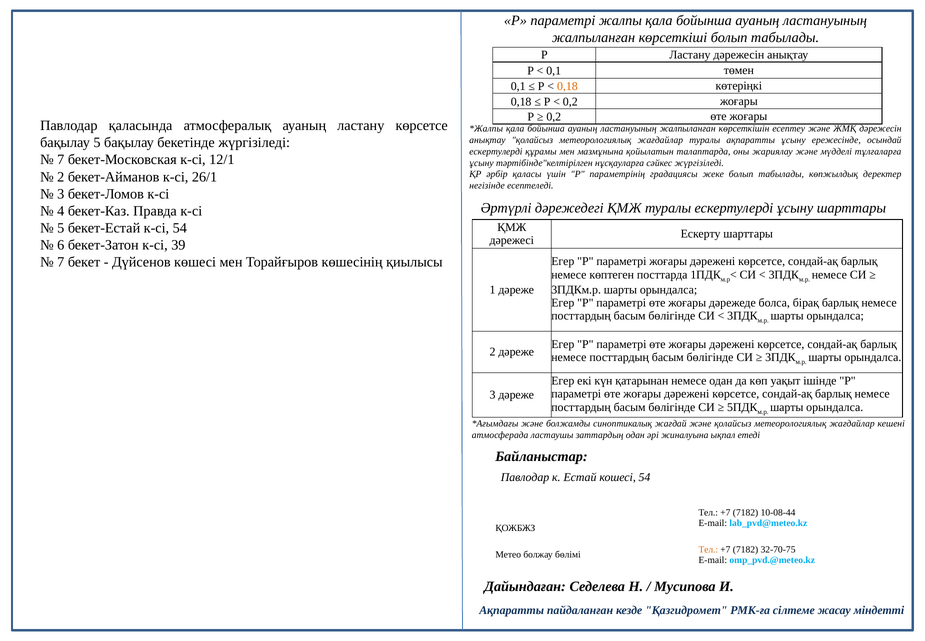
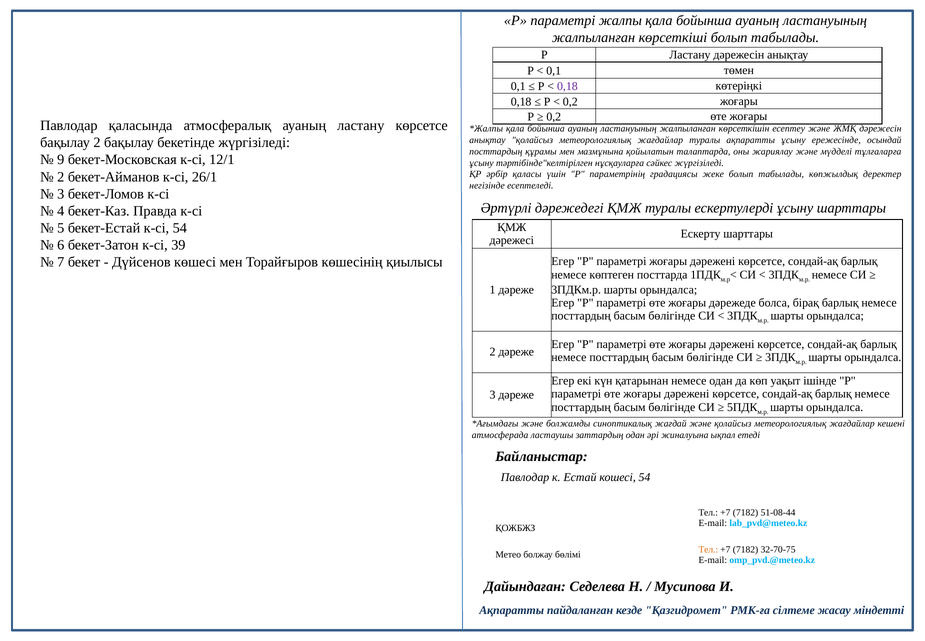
0,18 at (567, 86) colour: orange -> purple
бақылау 5: 5 -> 2
ескертулерді at (496, 151): ескертулерді -> посттардың
7 at (61, 160): 7 -> 9
10-08-44: 10-08-44 -> 51-08-44
